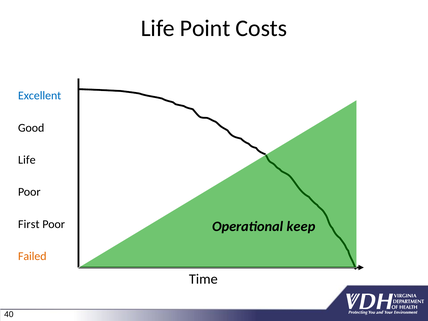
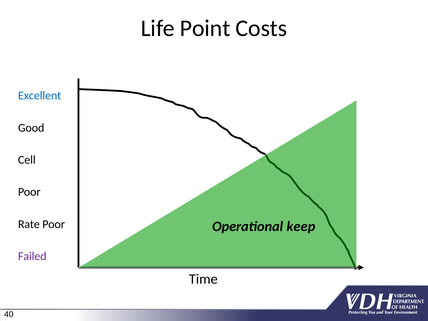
Life at (27, 160): Life -> Cell
First: First -> Rate
Failed colour: orange -> purple
